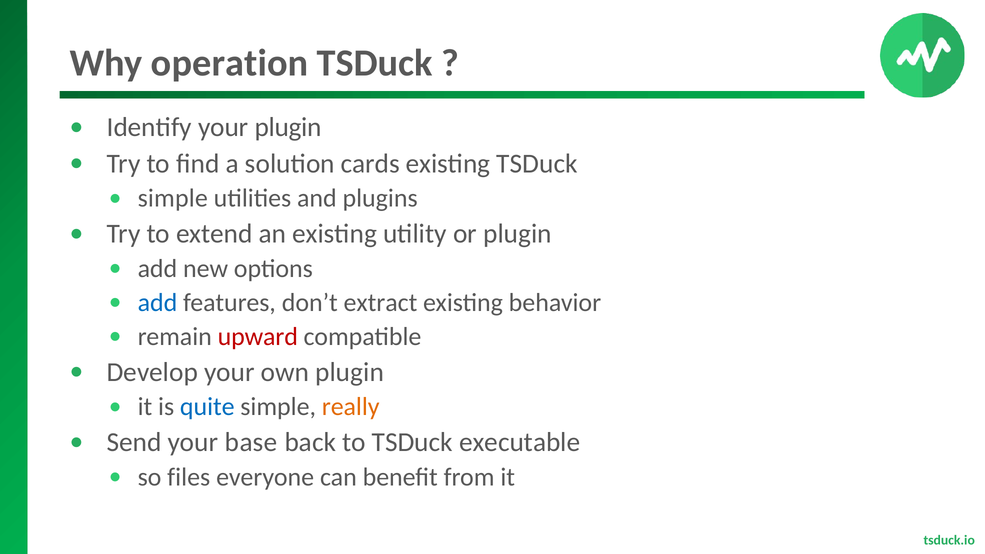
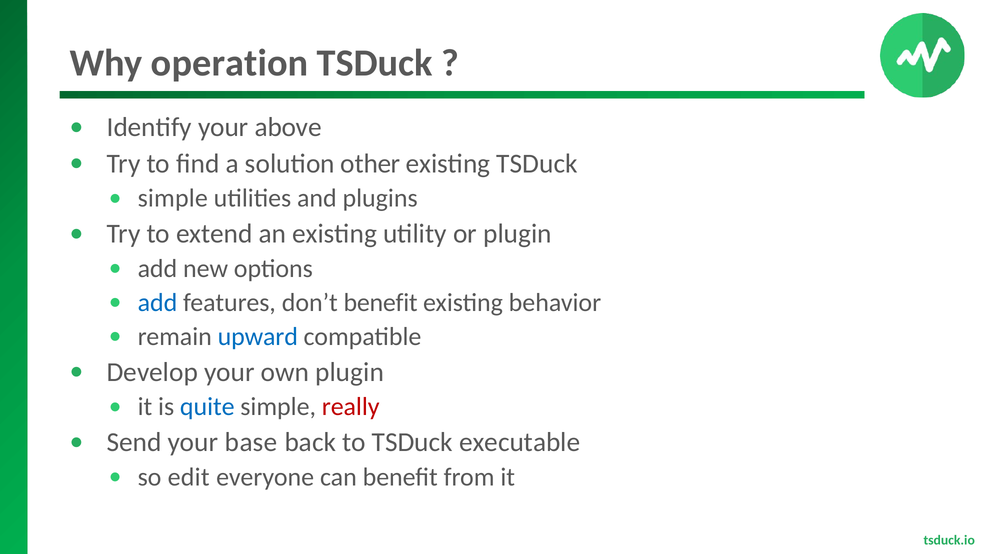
your plugin: plugin -> above
cards: cards -> other
don’t extract: extract -> benefit
upward colour: red -> blue
really colour: orange -> red
files: files -> edit
